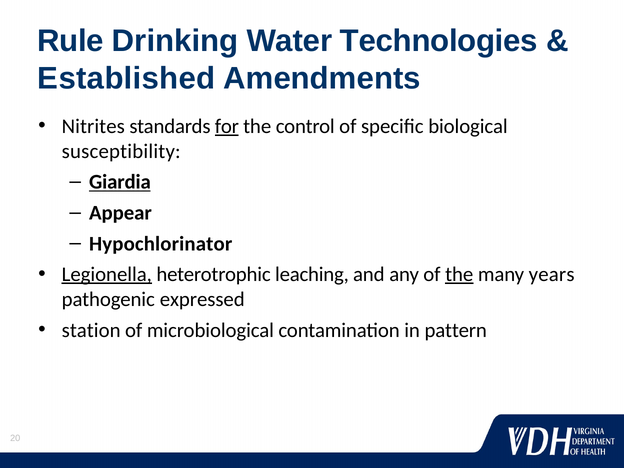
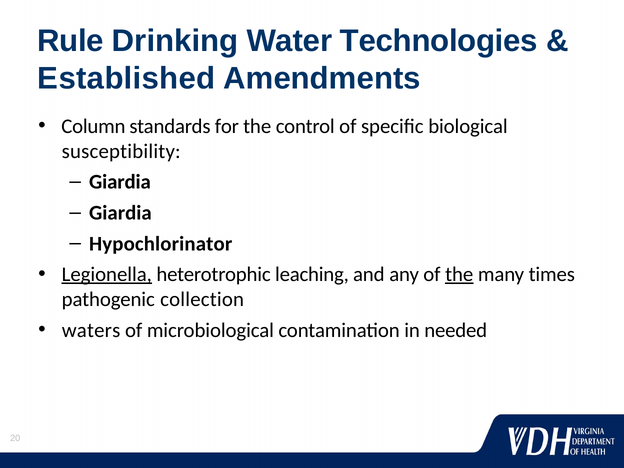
Nitrites: Nitrites -> Column
for underline: present -> none
Giardia at (120, 182) underline: present -> none
Appear at (120, 213): Appear -> Giardia
years: years -> times
expressed: expressed -> collection
station: station -> waters
pattern: pattern -> needed
